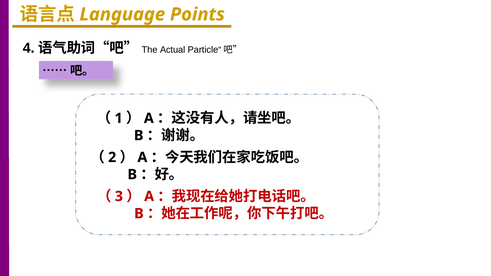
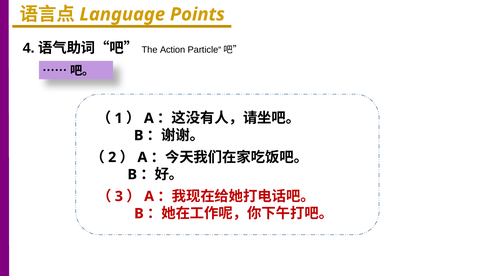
Actual: Actual -> Action
